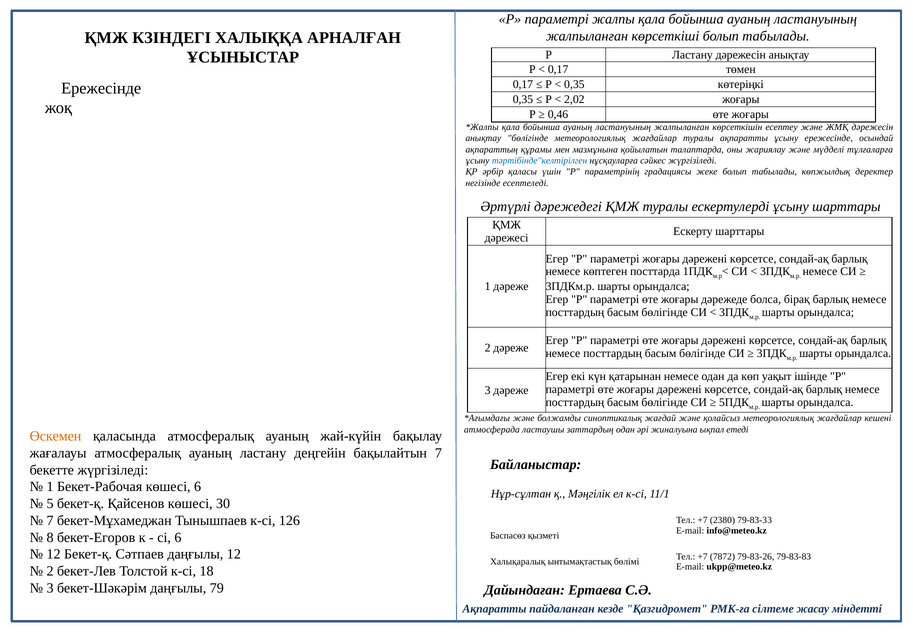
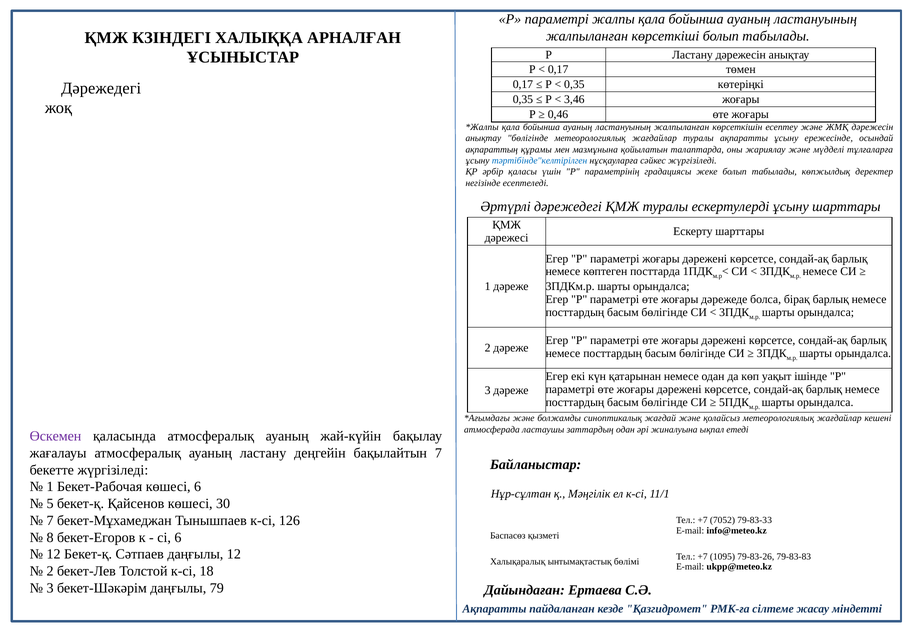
Ережесінде at (101, 88): Ережесінде -> Дәрежедегі
2,02: 2,02 -> 3,46
Өскемен colour: orange -> purple
2380: 2380 -> 7052
7872: 7872 -> 1095
